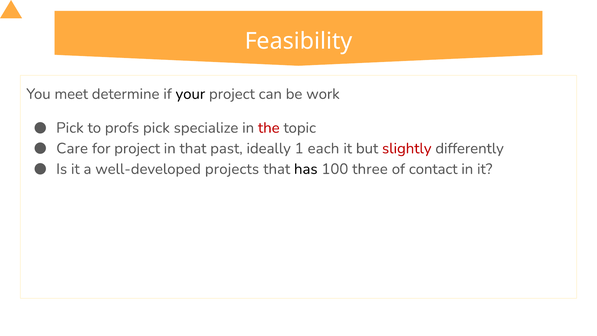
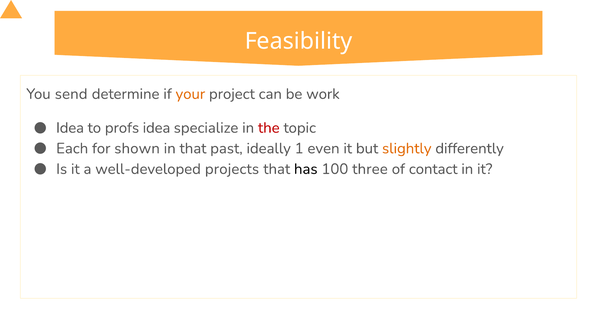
meet: meet -> send
your colour: black -> orange
Pick at (70, 128): Pick -> Idea
profs pick: pick -> idea
Care: Care -> Each
for project: project -> shown
each: each -> even
slightly colour: red -> orange
